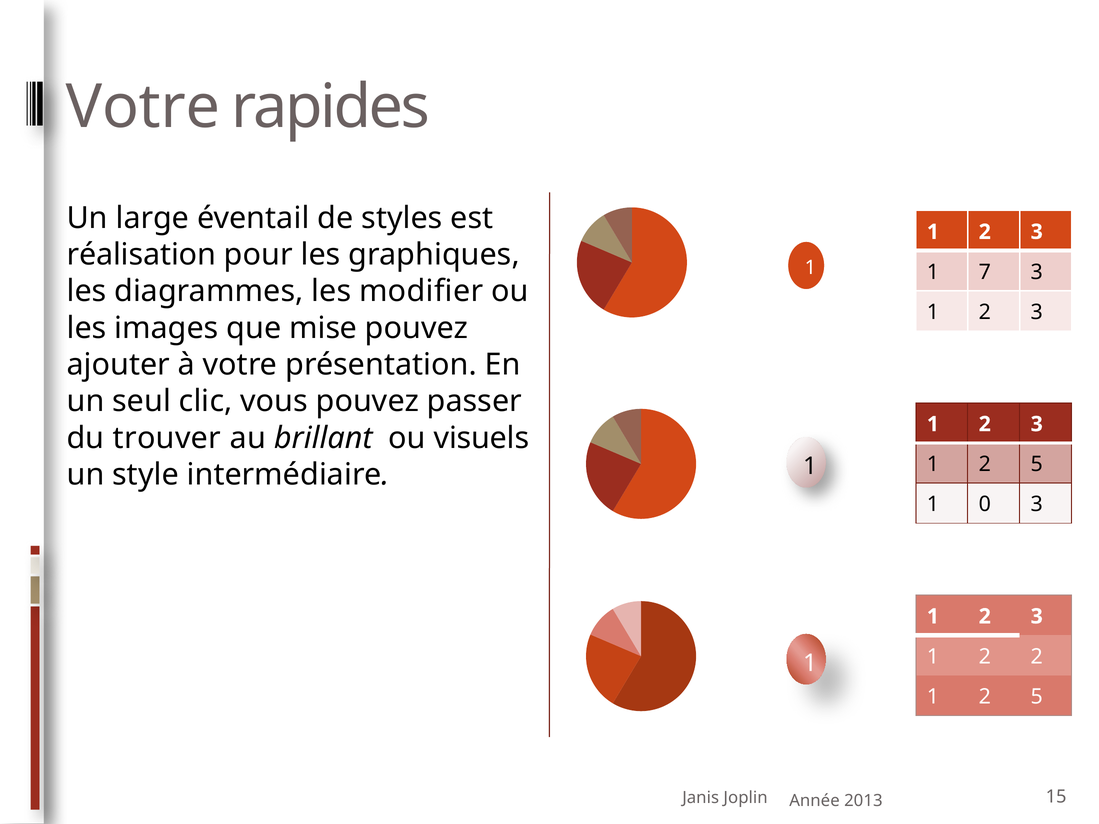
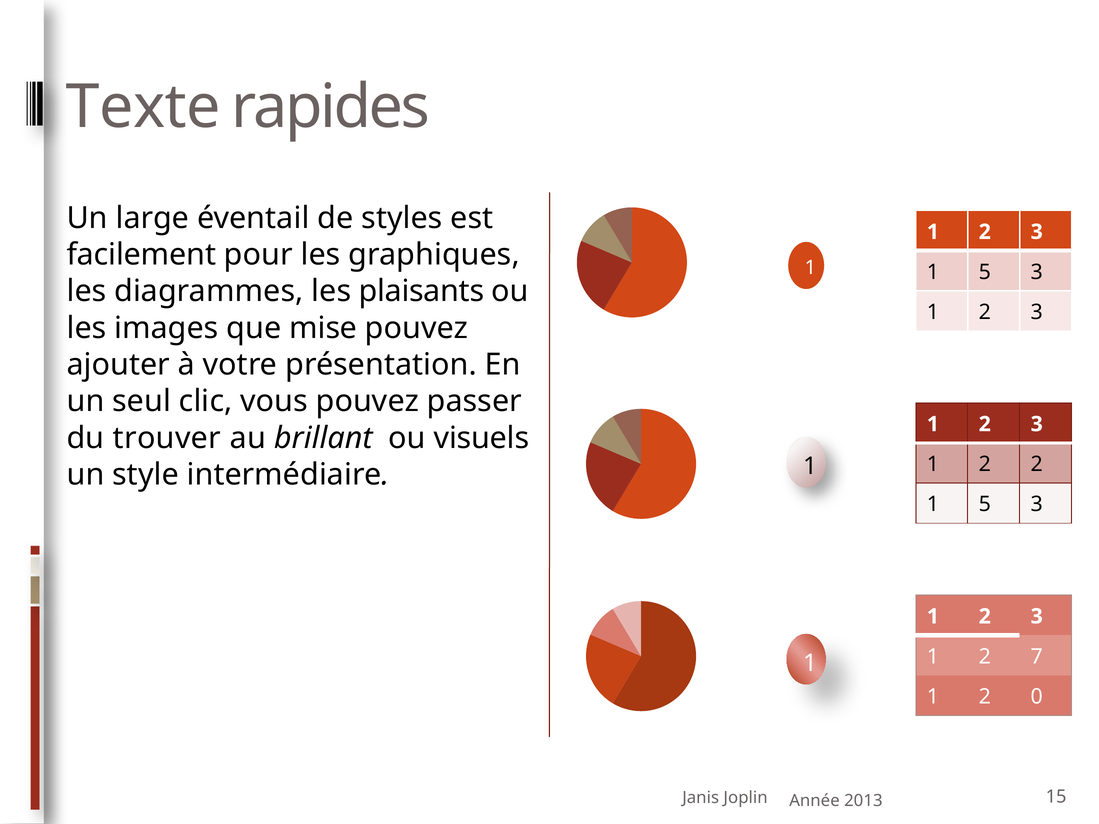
Votre at (143, 107): Votre -> Texte
réalisation: réalisation -> facilement
7 at (985, 272): 7 -> 5
modifier: modifier -> plaisants
5 at (1037, 464): 5 -> 2
0 at (985, 505): 0 -> 5
2 2: 2 -> 7
5 at (1037, 697): 5 -> 0
